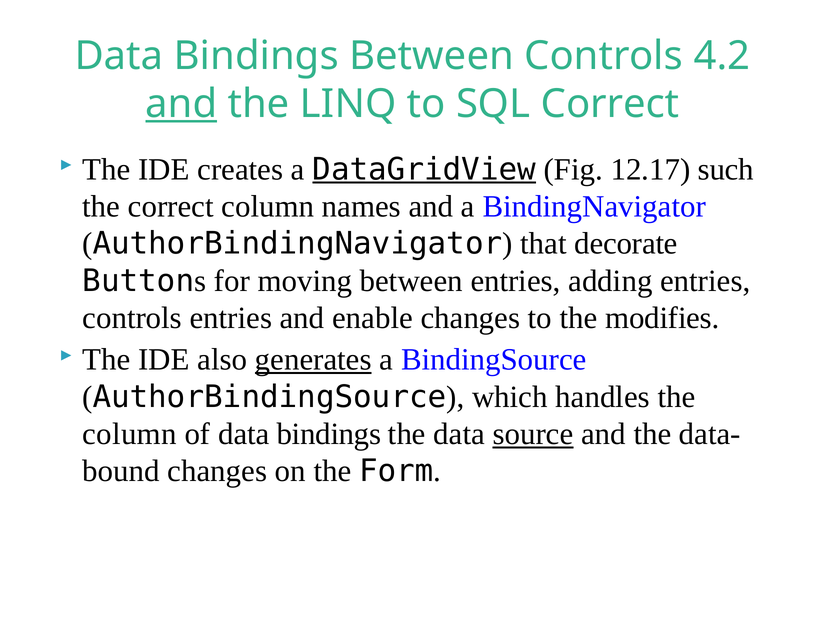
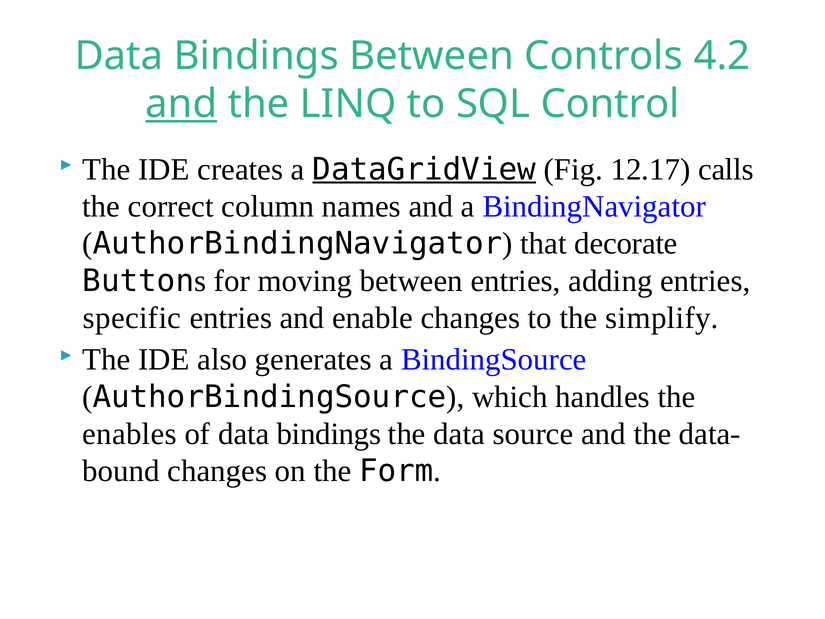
SQL Correct: Correct -> Control
such: such -> calls
controls at (132, 318): controls -> specific
modifies: modifies -> simplify
generates underline: present -> none
column at (130, 434): column -> enables
source underline: present -> none
